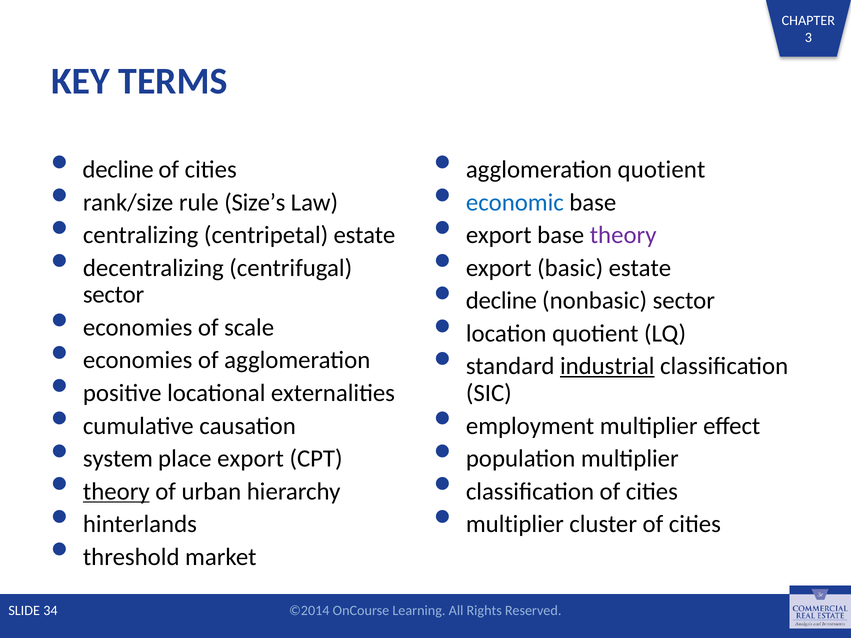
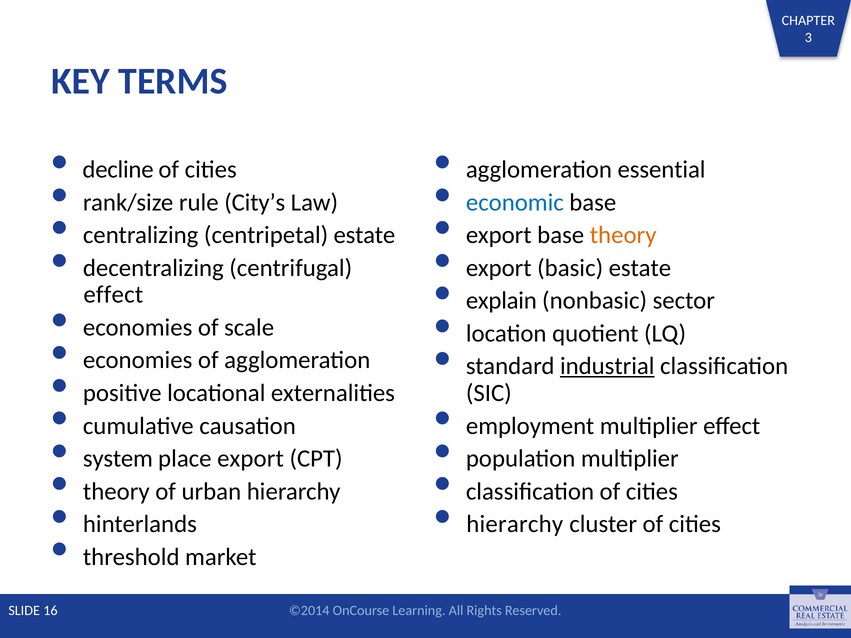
agglomeration quotient: quotient -> essential
Size’s: Size’s -> City’s
theory at (623, 235) colour: purple -> orange
sector at (114, 295): sector -> effect
decline at (501, 301): decline -> explain
theory at (116, 492) underline: present -> none
multiplier at (515, 524): multiplier -> hierarchy
34: 34 -> 16
